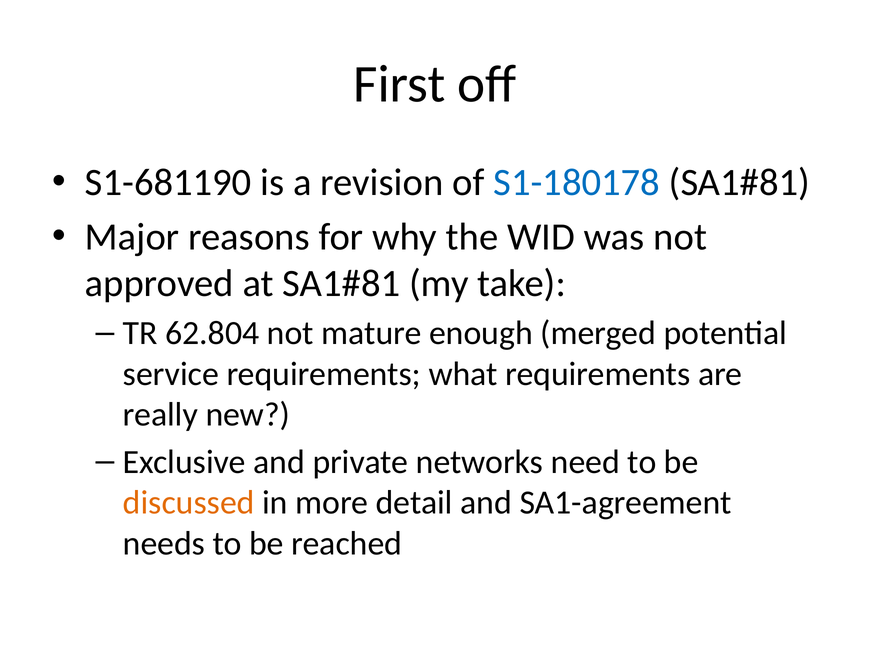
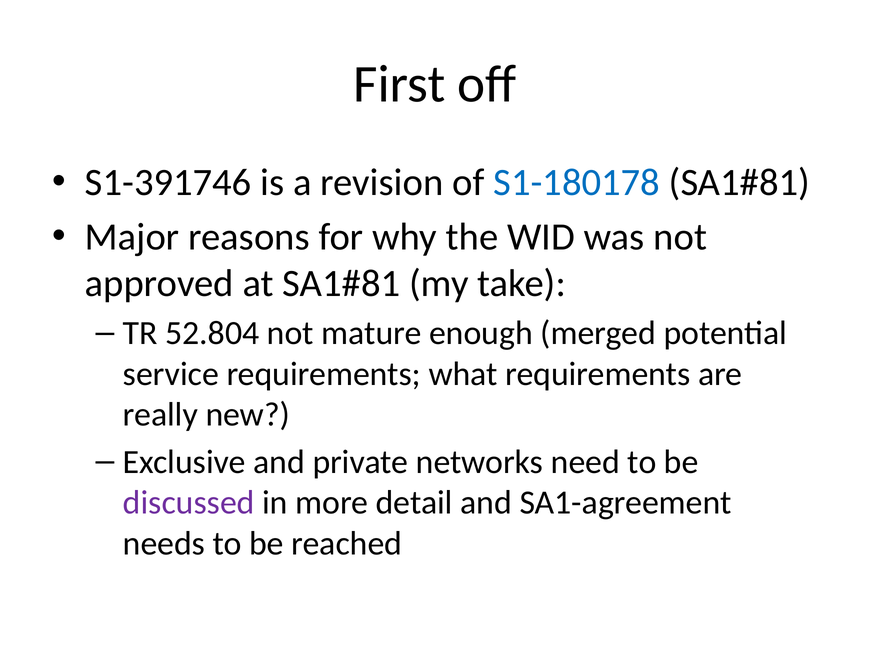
S1-681190: S1-681190 -> S1-391746
62.804: 62.804 -> 52.804
discussed colour: orange -> purple
